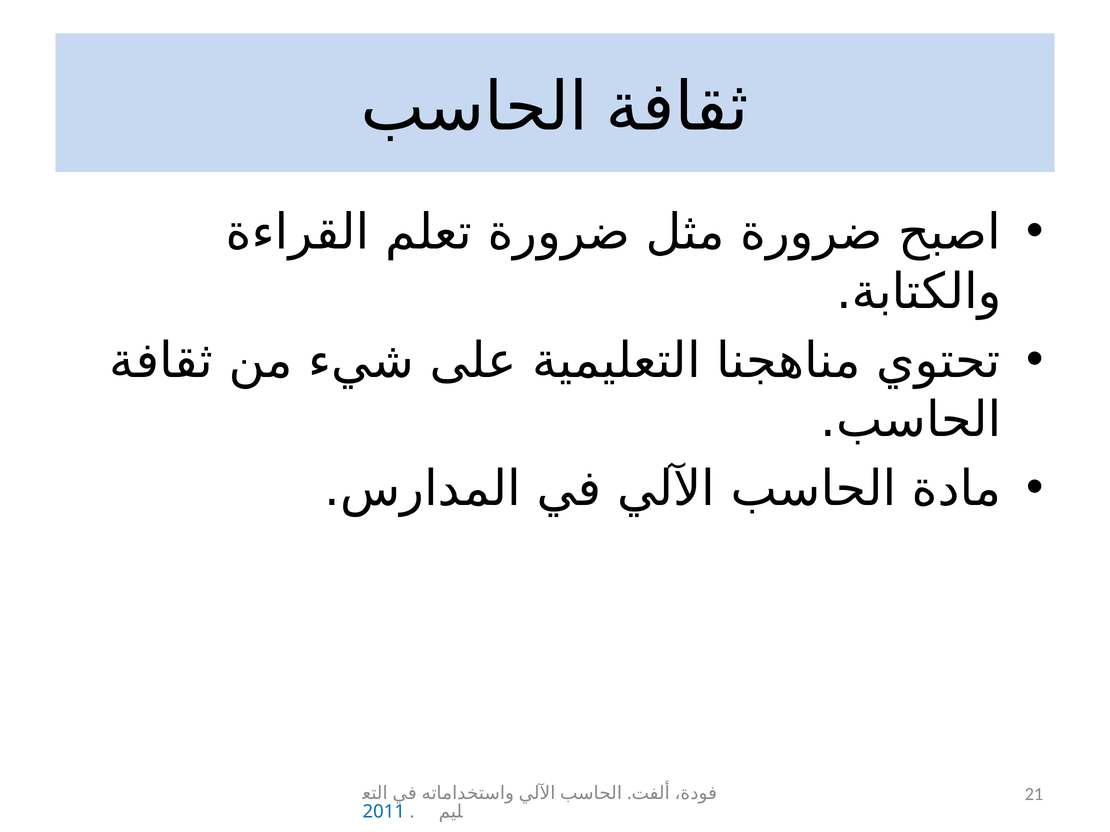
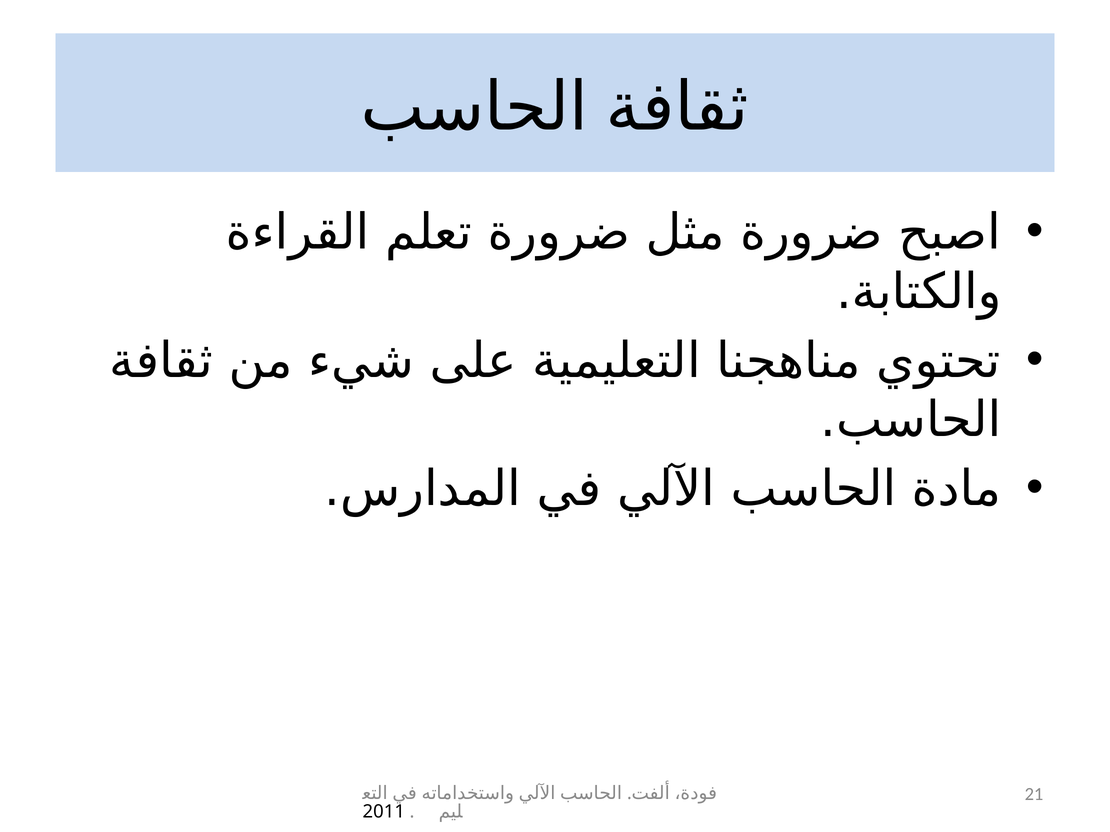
2011 colour: blue -> black
